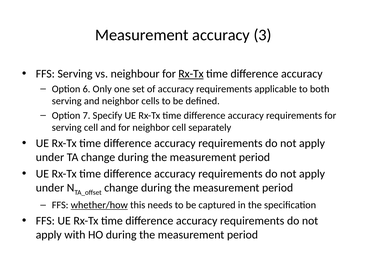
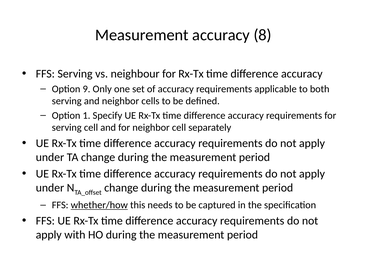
3: 3 -> 8
Rx-Tx at (191, 74) underline: present -> none
6: 6 -> 9
7: 7 -> 1
